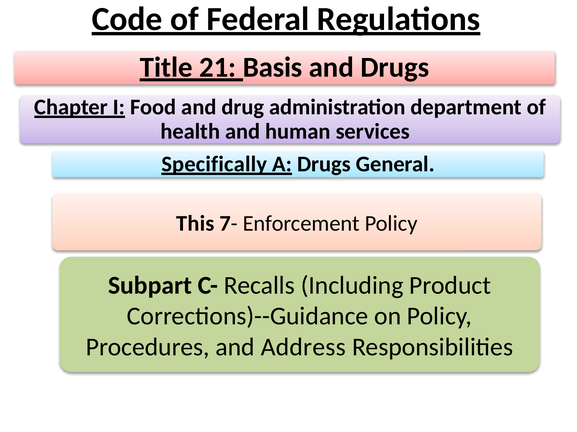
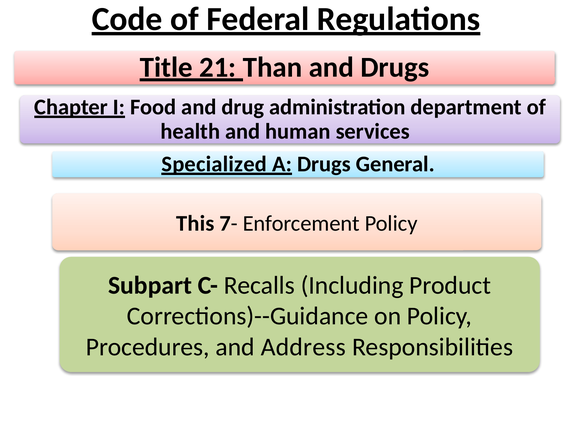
Basis: Basis -> Than
Specifically: Specifically -> Specialized
